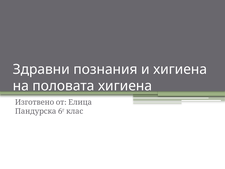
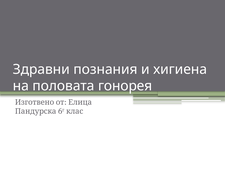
половата хигиена: хигиена -> гонорея
